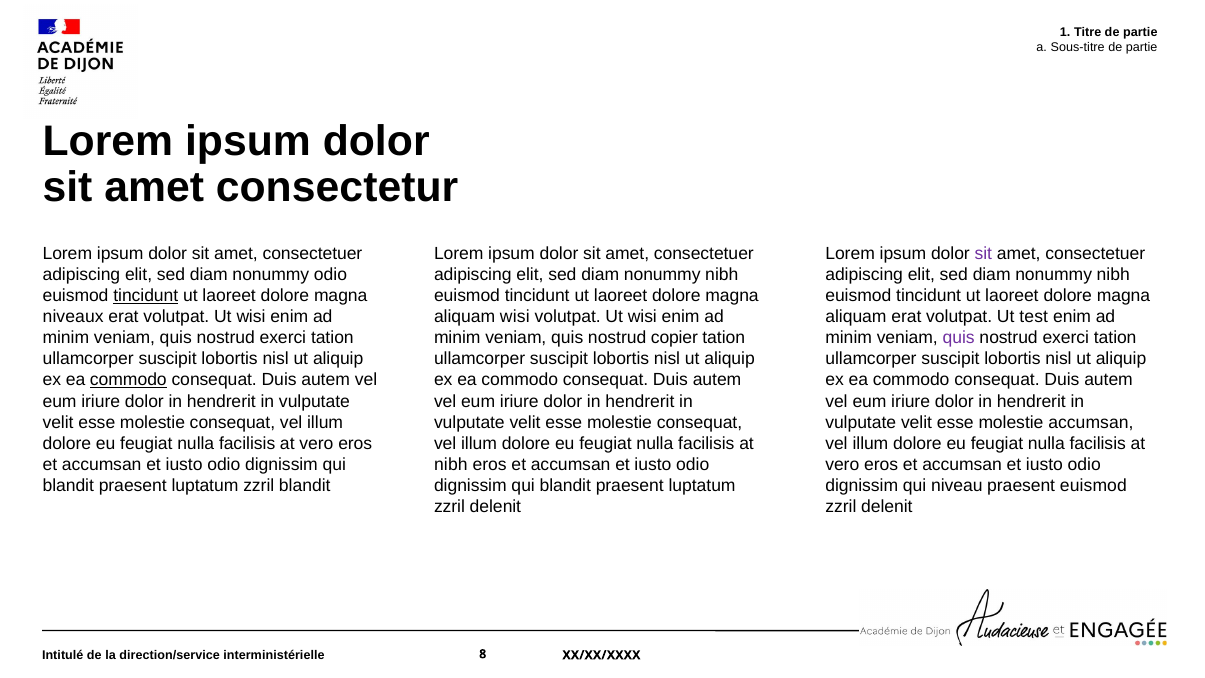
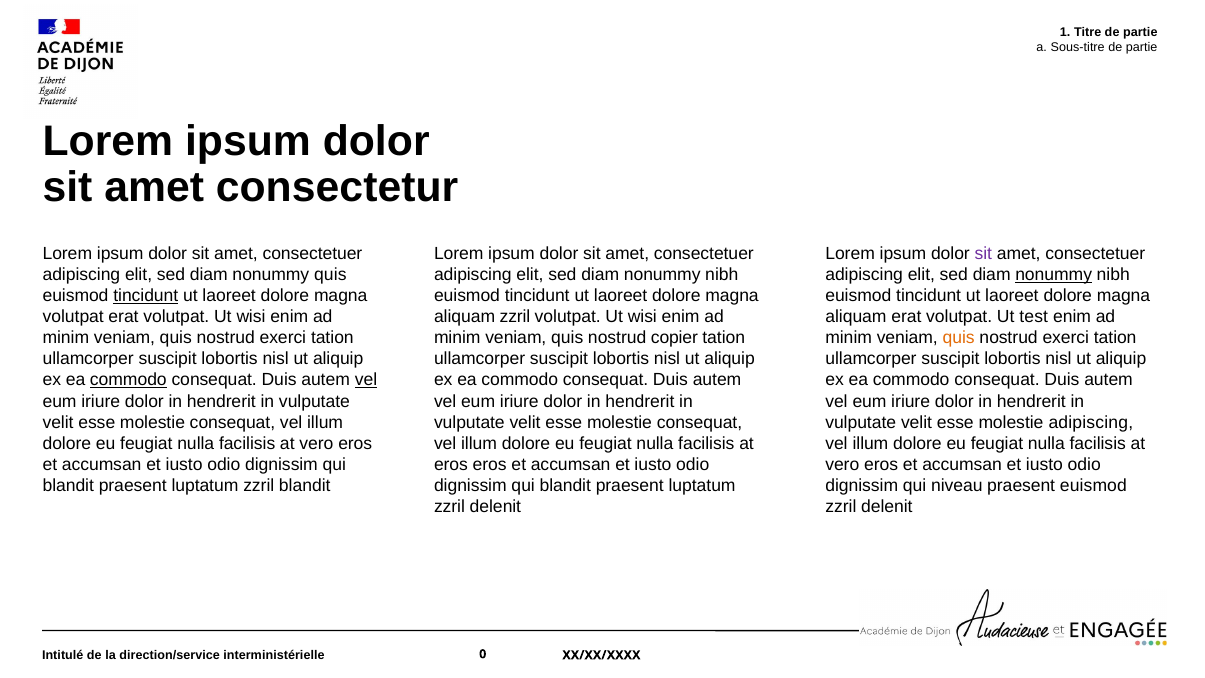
nonummy odio: odio -> quis
nonummy at (1054, 275) underline: none -> present
niveaux at (73, 317): niveaux -> volutpat
aliquam wisi: wisi -> zzril
quis at (959, 338) colour: purple -> orange
vel at (366, 380) underline: none -> present
molestie accumsan: accumsan -> adipiscing
nibh at (451, 464): nibh -> eros
8: 8 -> 0
